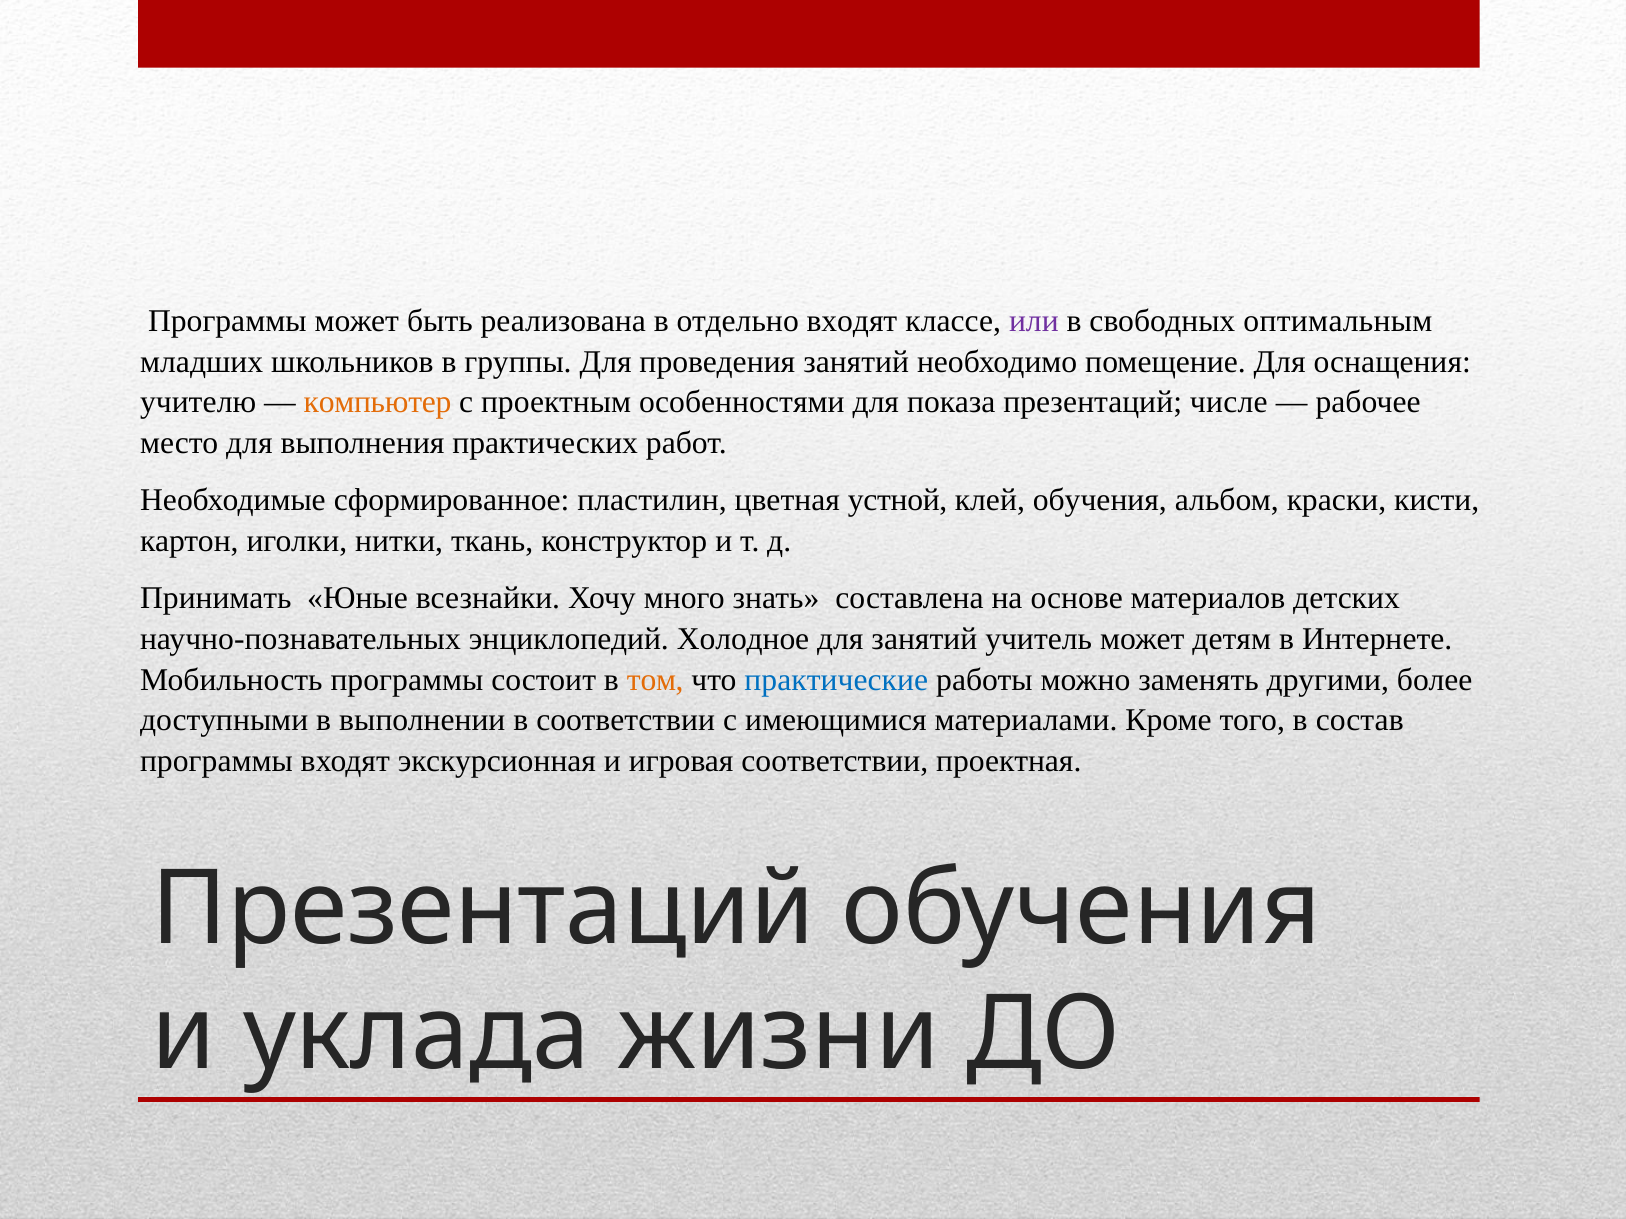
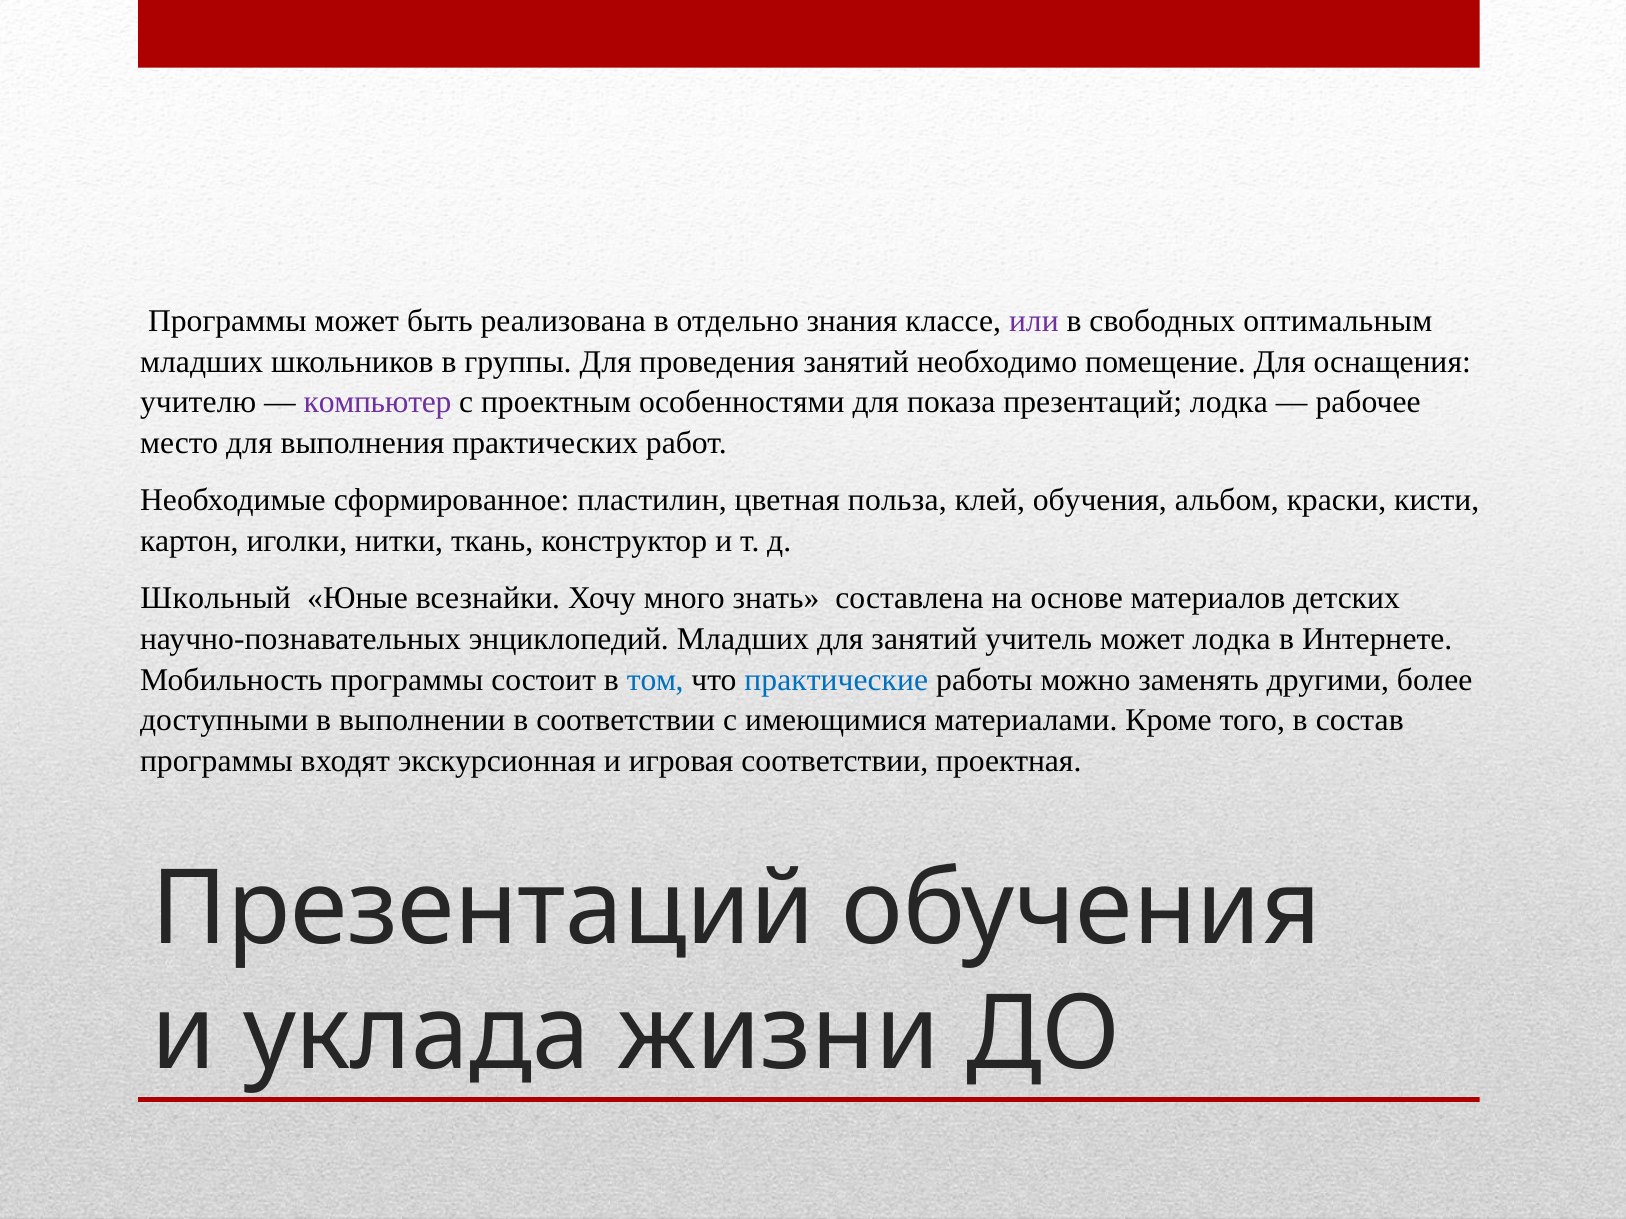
отдельно входят: входят -> знания
компьютер colour: orange -> purple
презентаций числе: числе -> лодка
устной: устной -> польза
Принимать: Принимать -> Школьный
энциклопедий Холодное: Холодное -> Младших
может детям: детям -> лодка
том colour: orange -> blue
